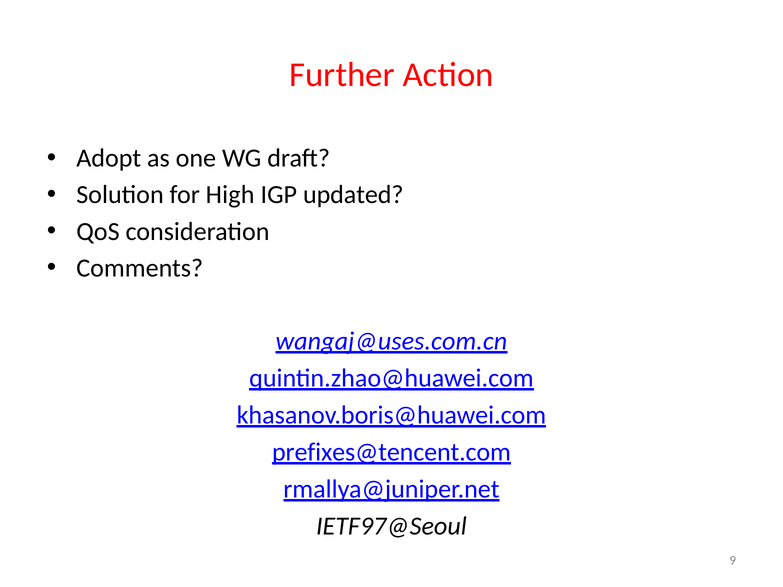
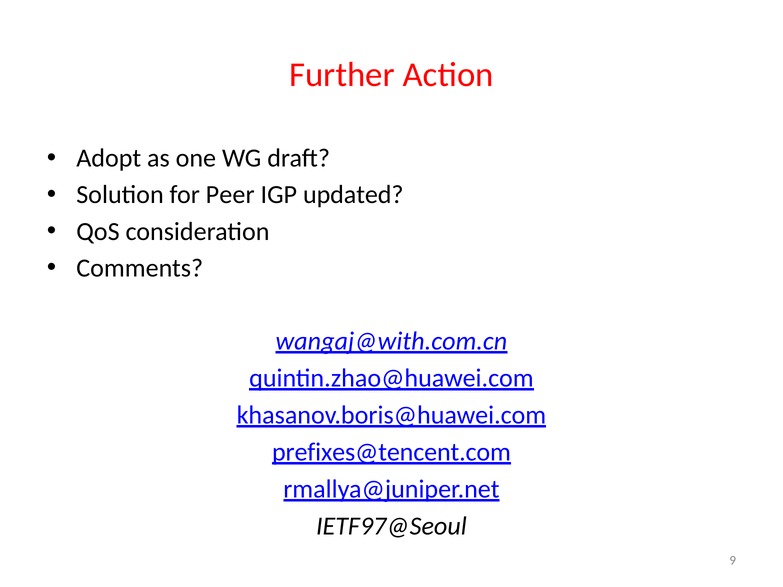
High: High -> Peer
wangaj@uses.com.cn: wangaj@uses.com.cn -> wangaj@with.com.cn
